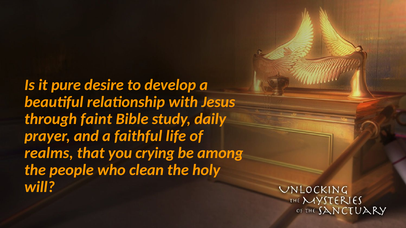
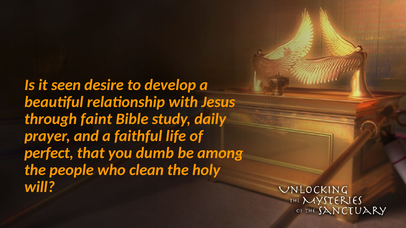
pure: pure -> seen
realms: realms -> perfect
crying: crying -> dumb
